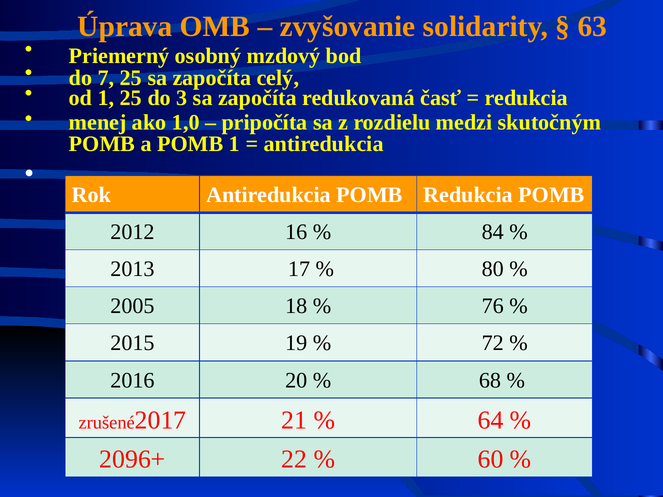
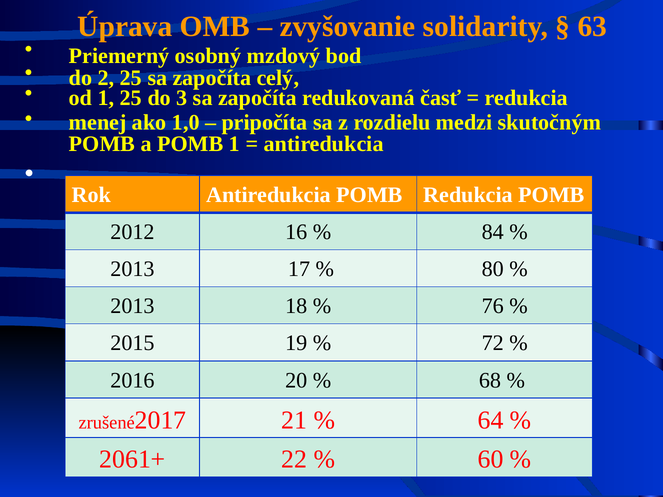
7: 7 -> 2
2005 at (132, 306): 2005 -> 2013
2096+: 2096+ -> 2061+
